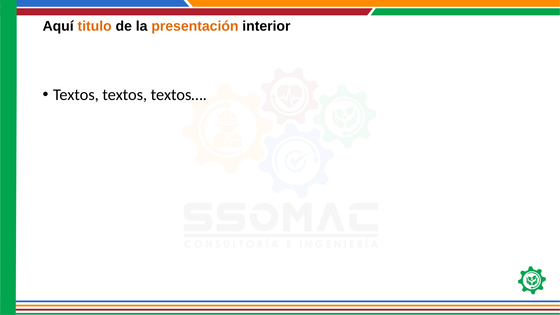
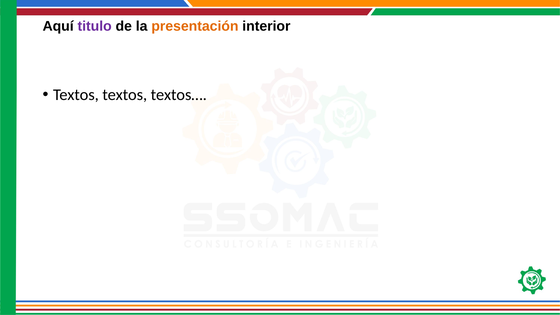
titulo colour: orange -> purple
